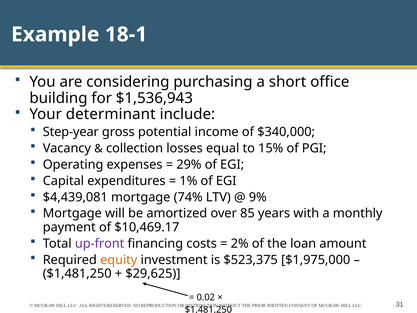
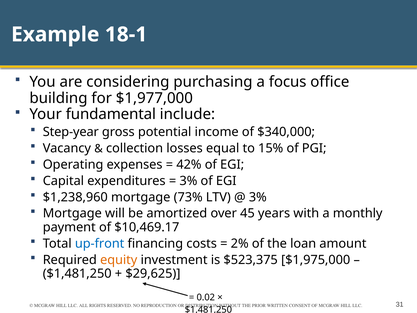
short: short -> focus
$1,536,943: $1,536,943 -> $1,977,000
determinant: determinant -> fundamental
29%: 29% -> 42%
1% at (188, 181): 1% -> 3%
$4,439,081: $4,439,081 -> $1,238,960
74%: 74% -> 73%
9% at (258, 197): 9% -> 3%
85: 85 -> 45
up-front colour: purple -> blue
